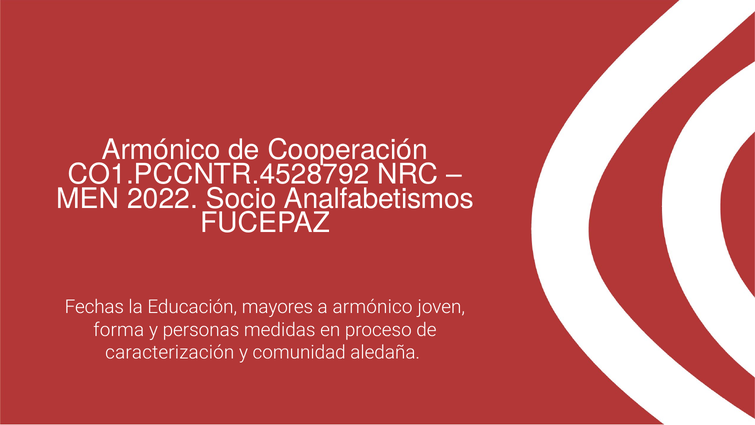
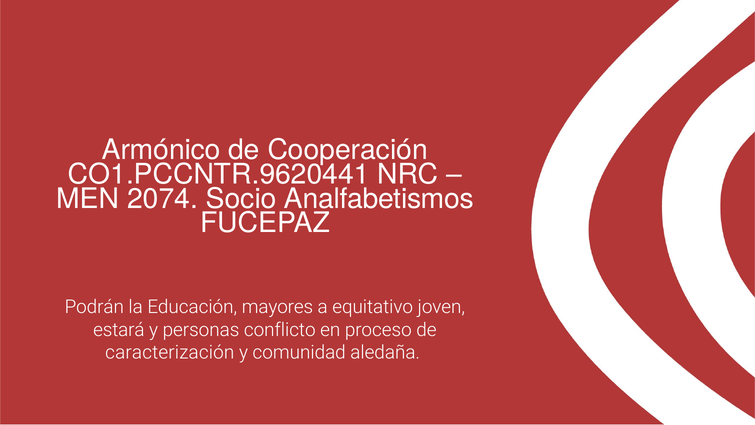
CO1.PCCNTR.4528792: CO1.PCCNTR.4528792 -> CO1.PCCNTR.9620441
2022: 2022 -> 2074
Fechas: Fechas -> Podrán
a armónico: armónico -> equitativo
forma: forma -> estará
medidas: medidas -> conflicto
